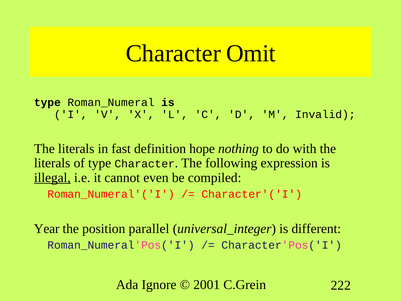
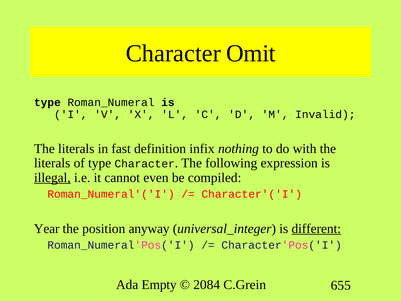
hope: hope -> infix
parallel: parallel -> anyway
different underline: none -> present
Ignore: Ignore -> Empty
2001: 2001 -> 2084
222: 222 -> 655
